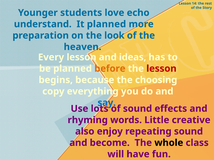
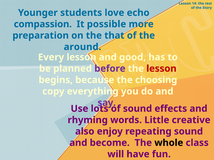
understand: understand -> compassion
It planned: planned -> possible
look: look -> that
heaven: heaven -> around
ideas: ideas -> good
before colour: orange -> purple
say colour: blue -> purple
